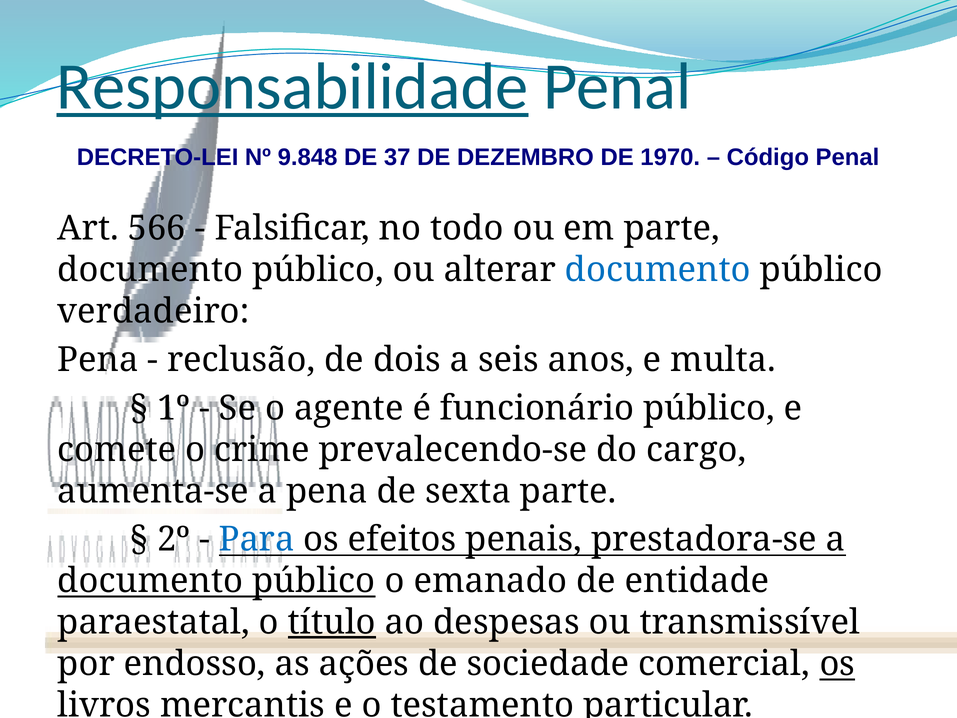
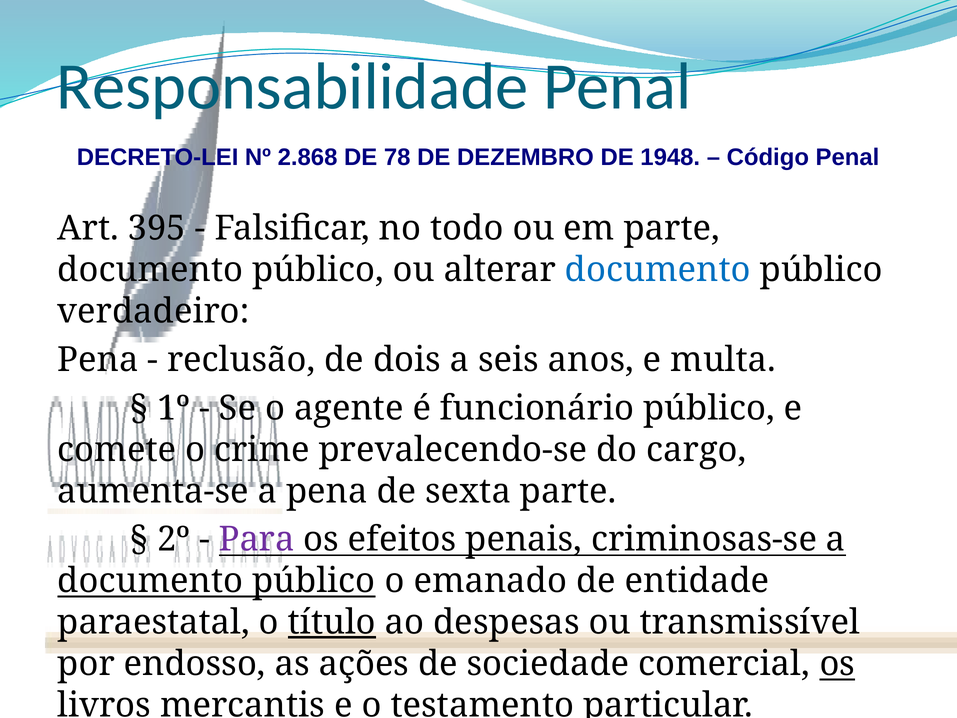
Responsabilidade underline: present -> none
9.848: 9.848 -> 2.868
37: 37 -> 78
1970: 1970 -> 1948
566: 566 -> 395
Para colour: blue -> purple
prestadora-se: prestadora-se -> criminosas-se
